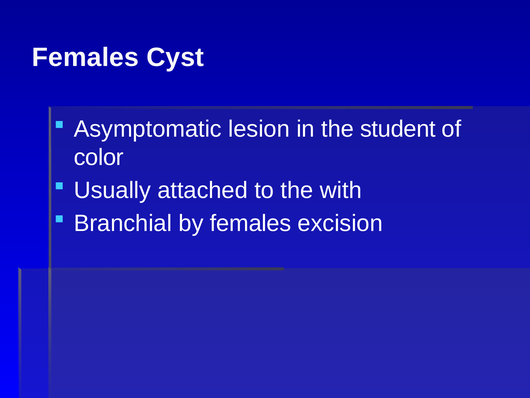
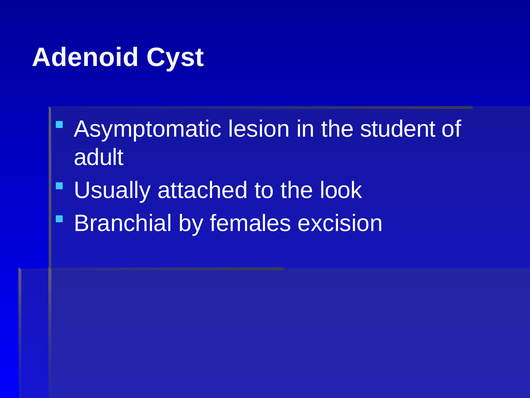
Females at (85, 58): Females -> Adenoid
color: color -> adult
with: with -> look
